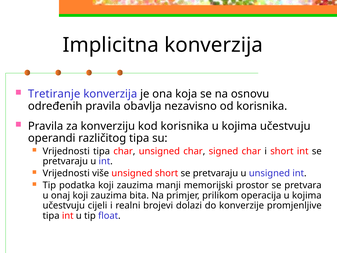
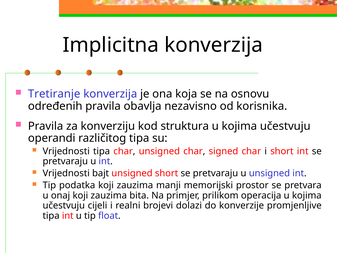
kod korisnika: korisnika -> struktura
više: više -> bajt
